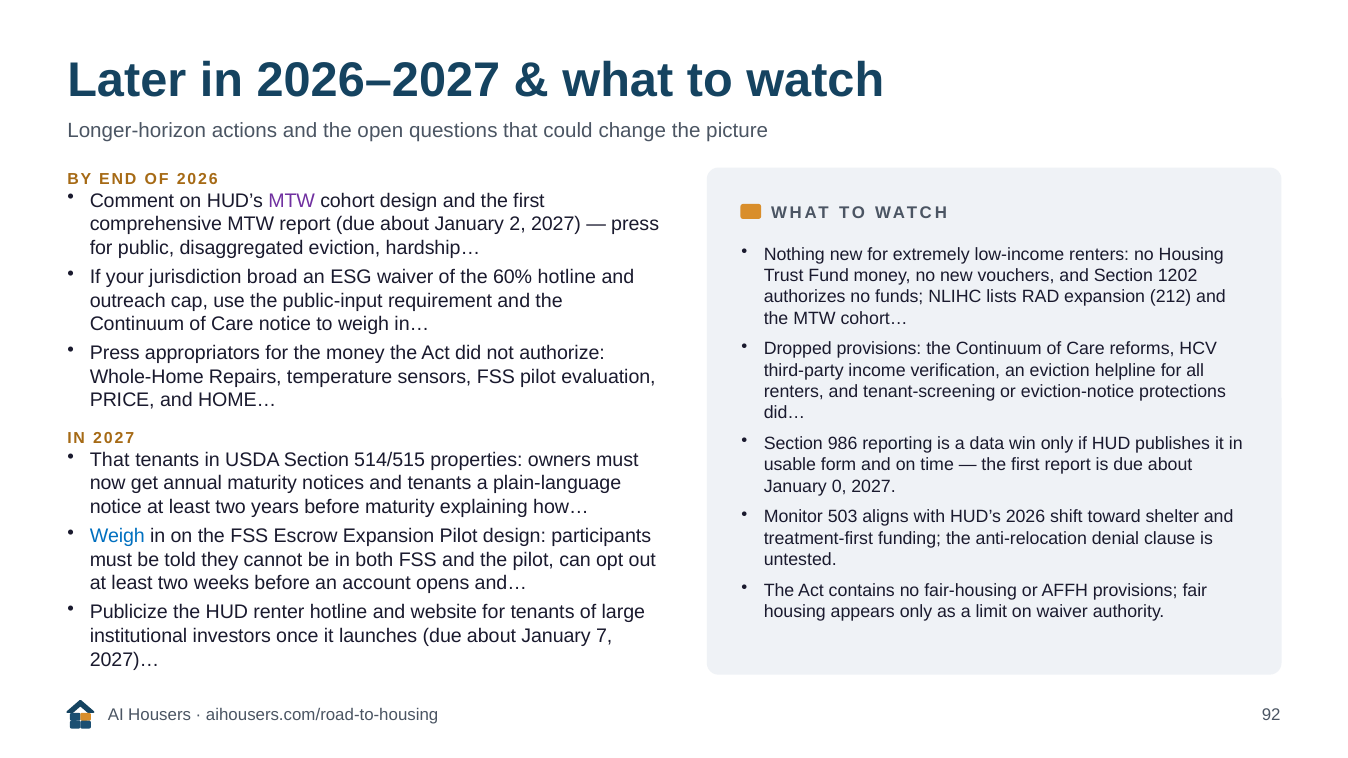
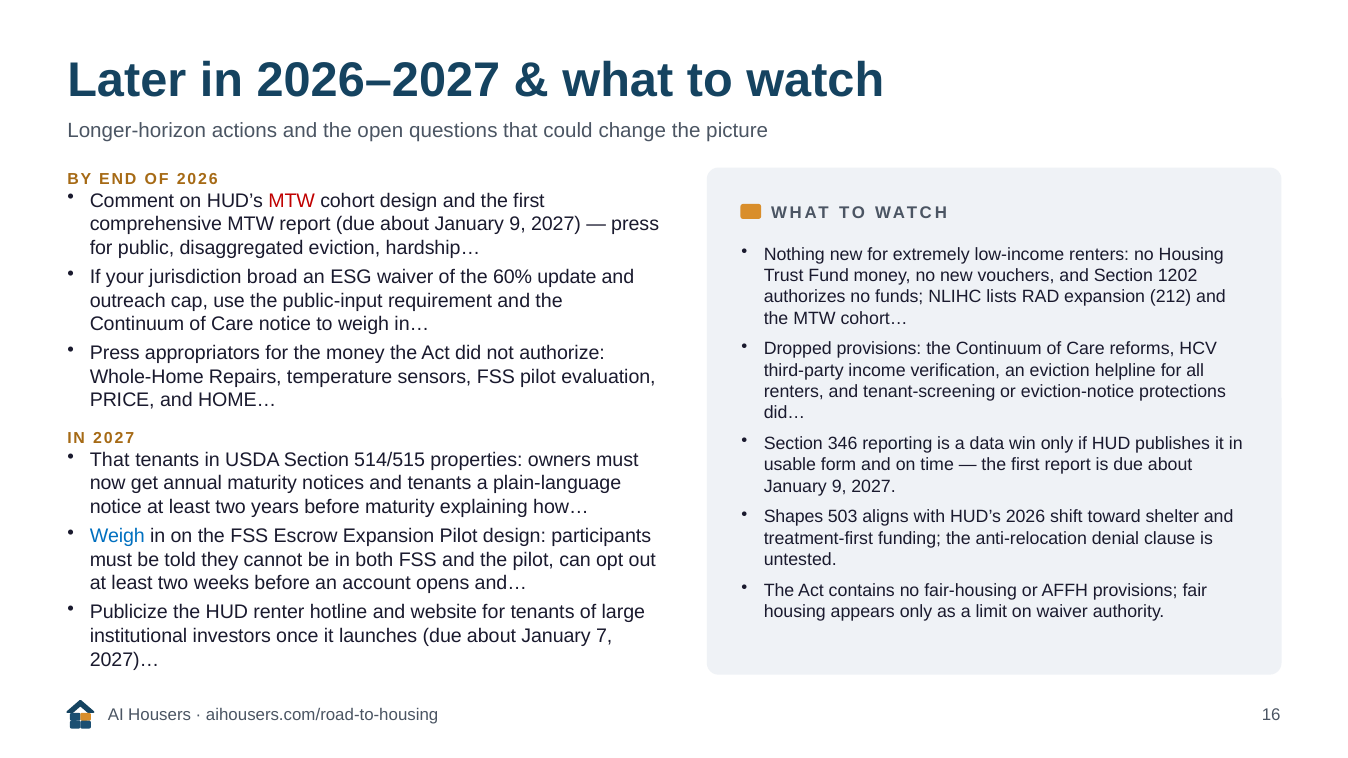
MTW at (292, 201) colour: purple -> red
2 at (518, 224): 2 -> 9
60% hotline: hotline -> update
986: 986 -> 346
0 at (839, 487): 0 -> 9
Monitor: Monitor -> Shapes
92: 92 -> 16
